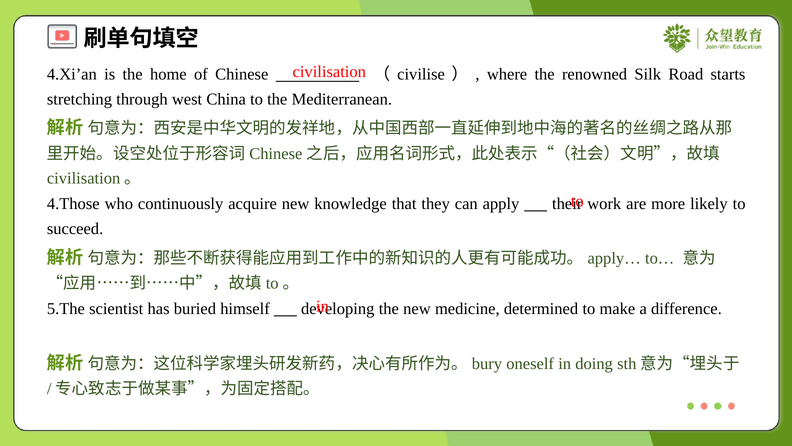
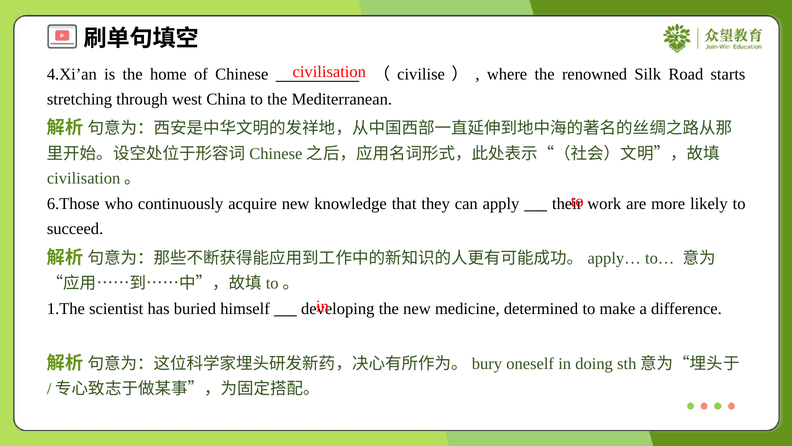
4.Those: 4.Those -> 6.Those
5.The: 5.The -> 1.The
